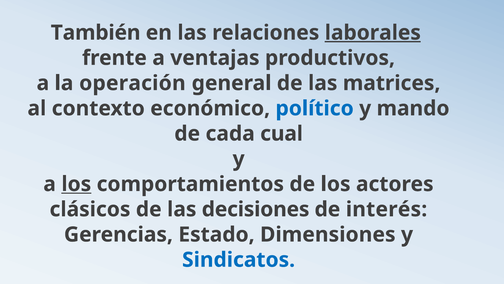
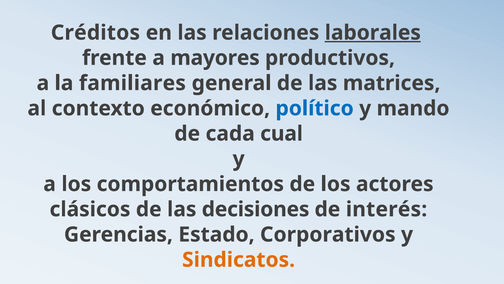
También: También -> Créditos
ventajas: ventajas -> mayores
operación: operación -> familiares
los at (76, 184) underline: present -> none
Dimensiones: Dimensiones -> Corporativos
Sindicatos colour: blue -> orange
